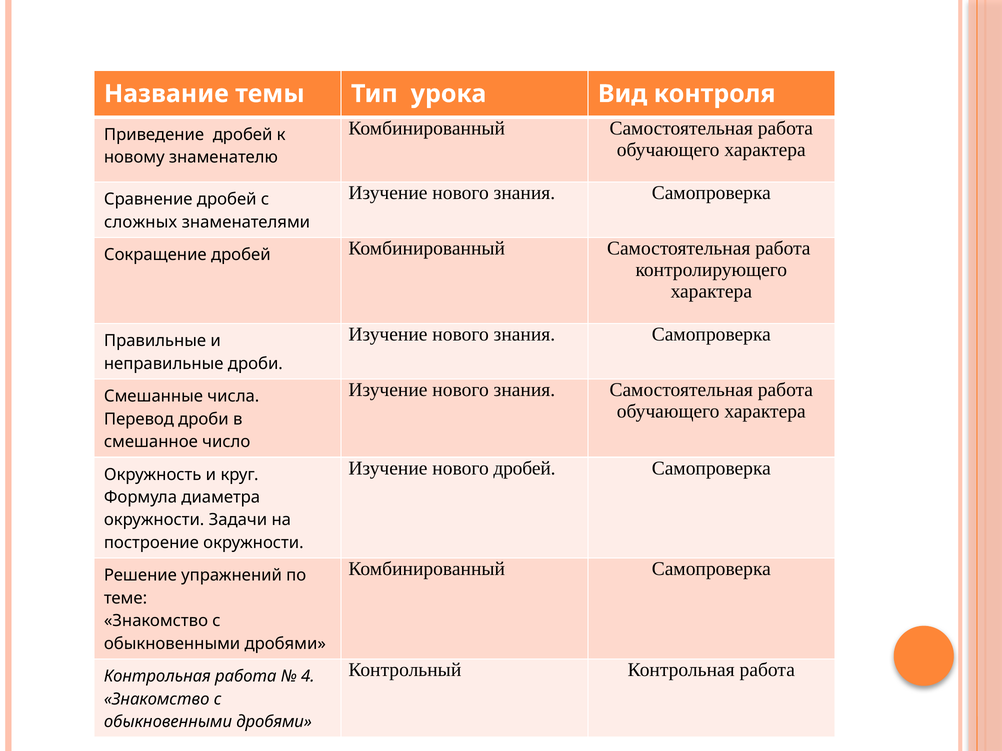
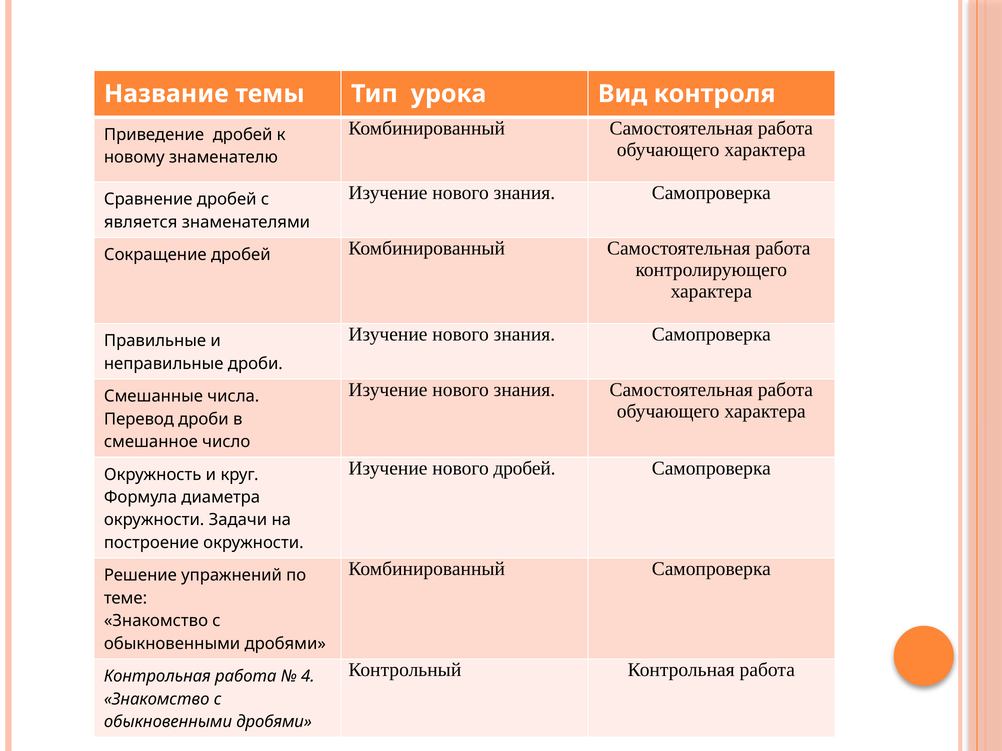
сложных: сложных -> является
